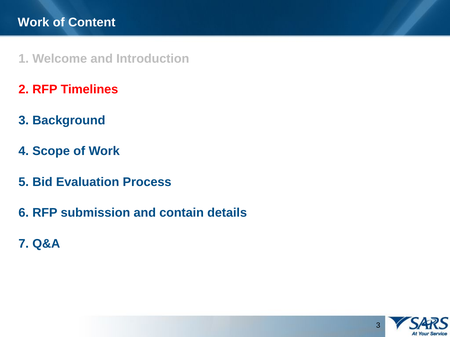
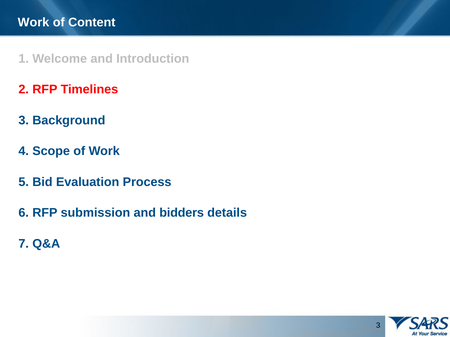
contain: contain -> bidders
